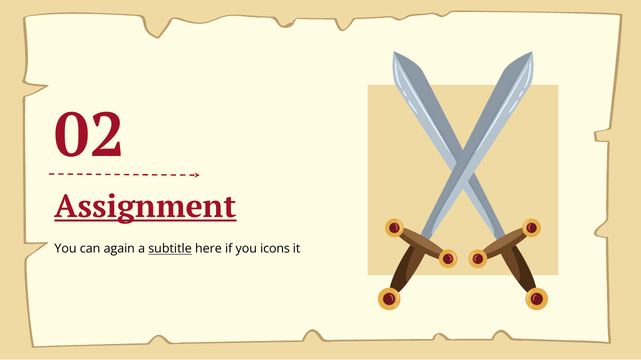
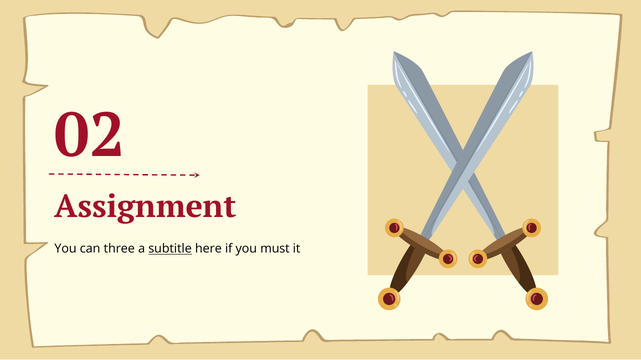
Assignment underline: present -> none
again: again -> three
icons: icons -> must
